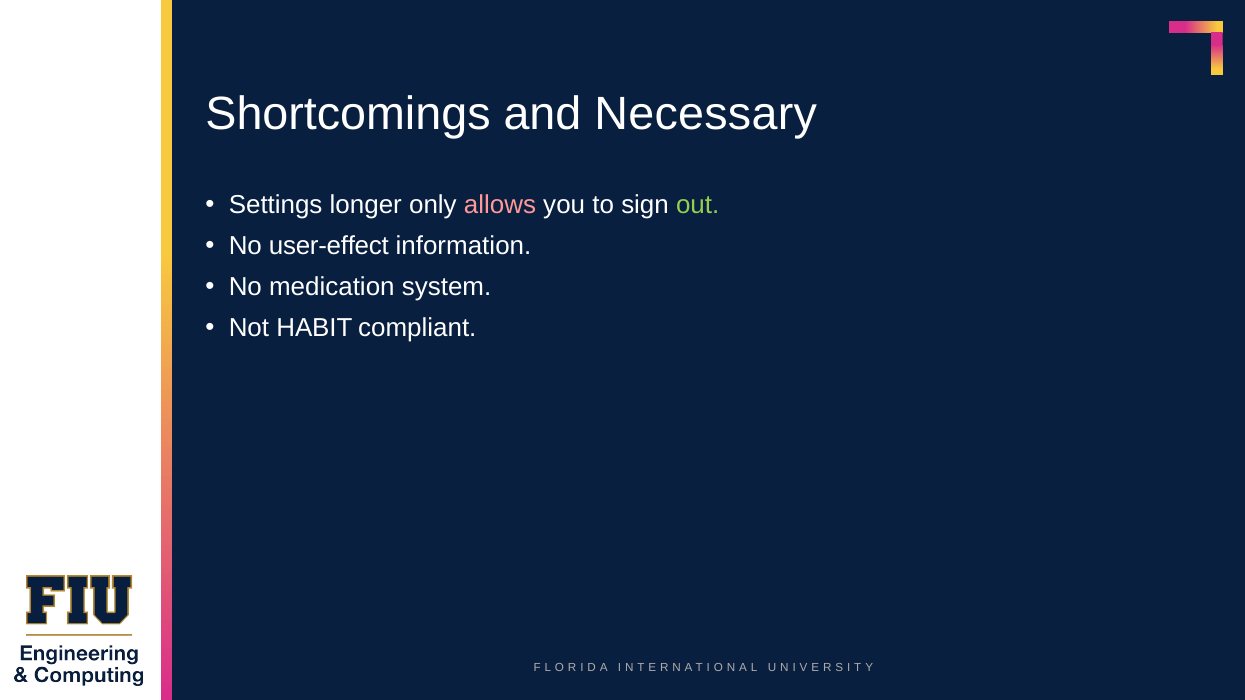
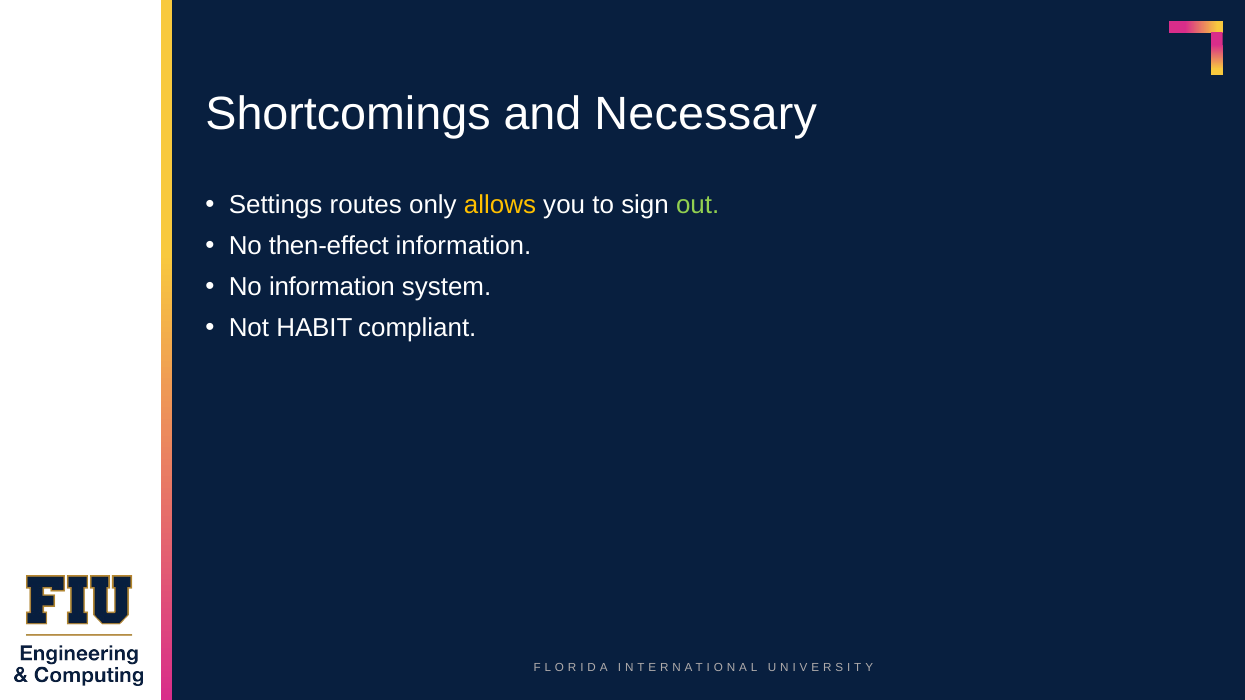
longer: longer -> routes
allows colour: pink -> yellow
user-effect: user-effect -> then-effect
No medication: medication -> information
